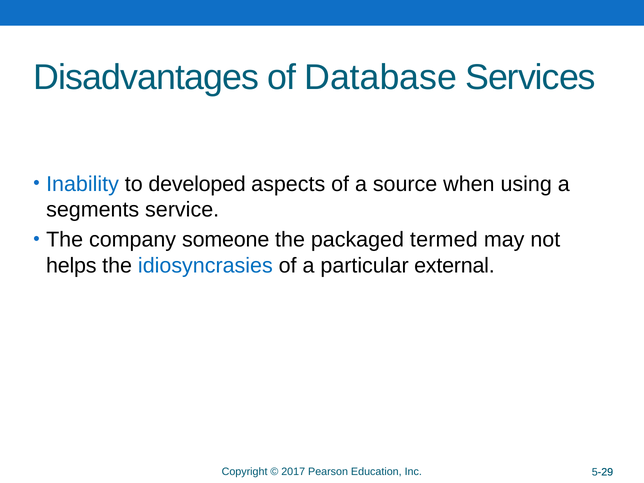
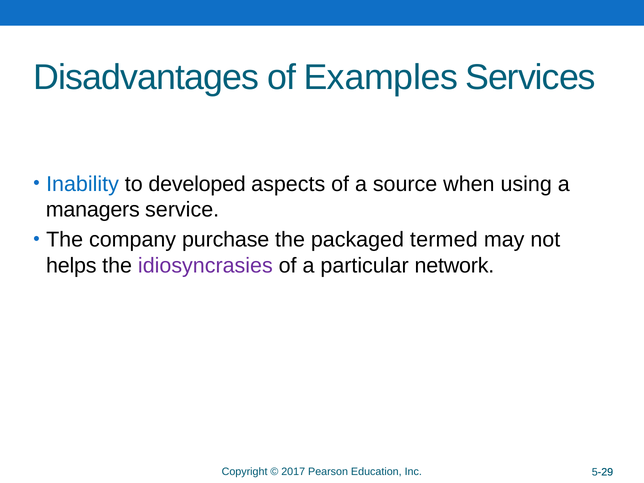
Database: Database -> Examples
segments: segments -> managers
someone: someone -> purchase
idiosyncrasies colour: blue -> purple
external: external -> network
